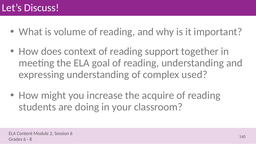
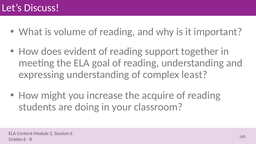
context: context -> evident
used: used -> least
